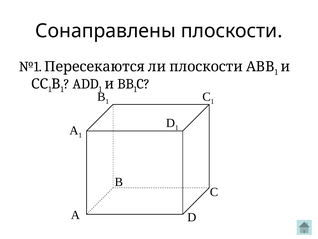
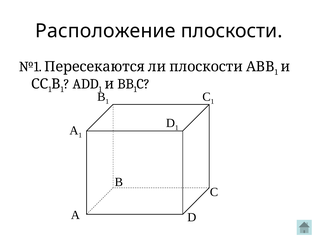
Сонаправлены: Сонаправлены -> Расположение
